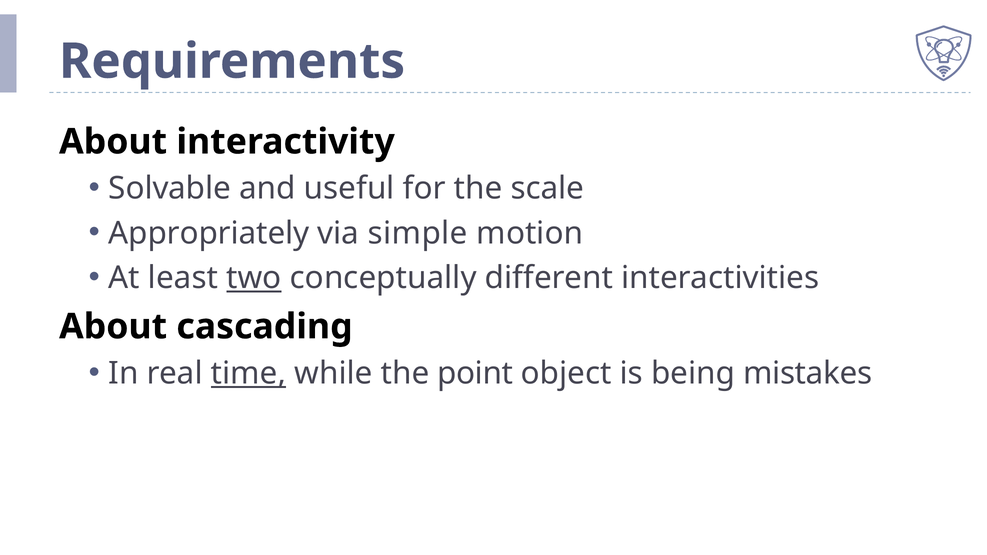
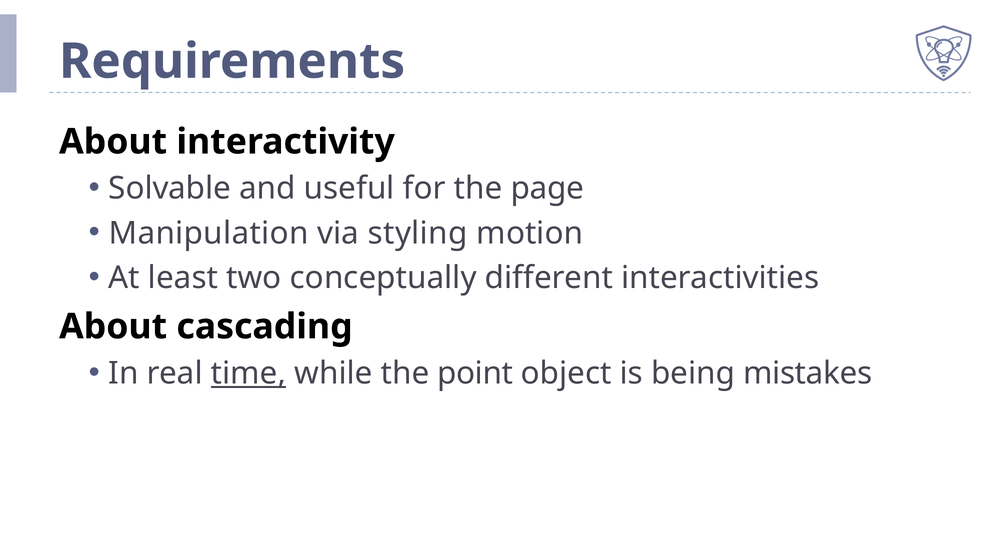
scale: scale -> page
Appropriately: Appropriately -> Manipulation
simple: simple -> styling
two underline: present -> none
